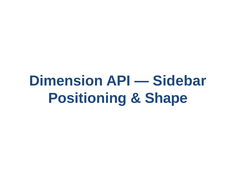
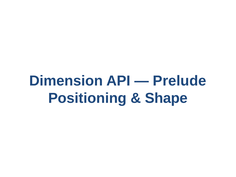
Sidebar: Sidebar -> Prelude
